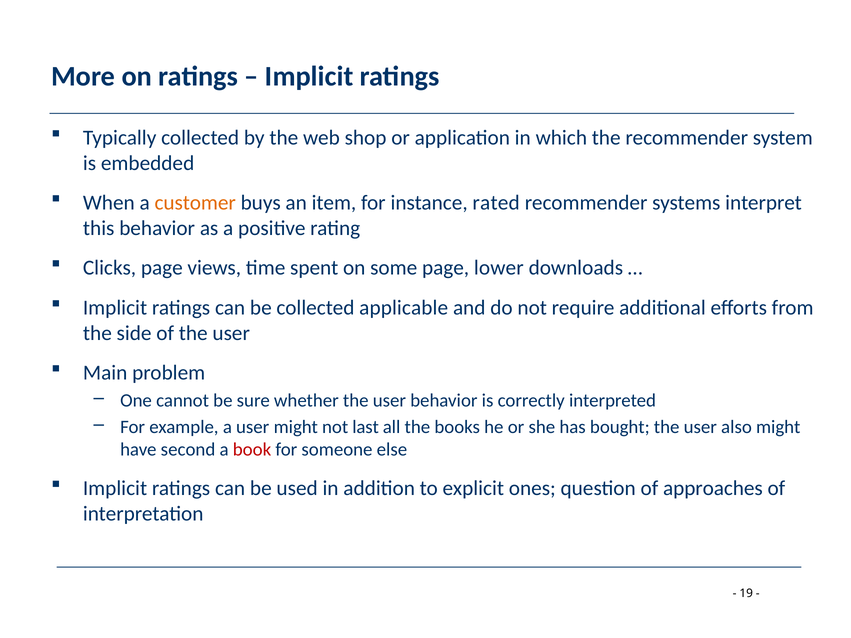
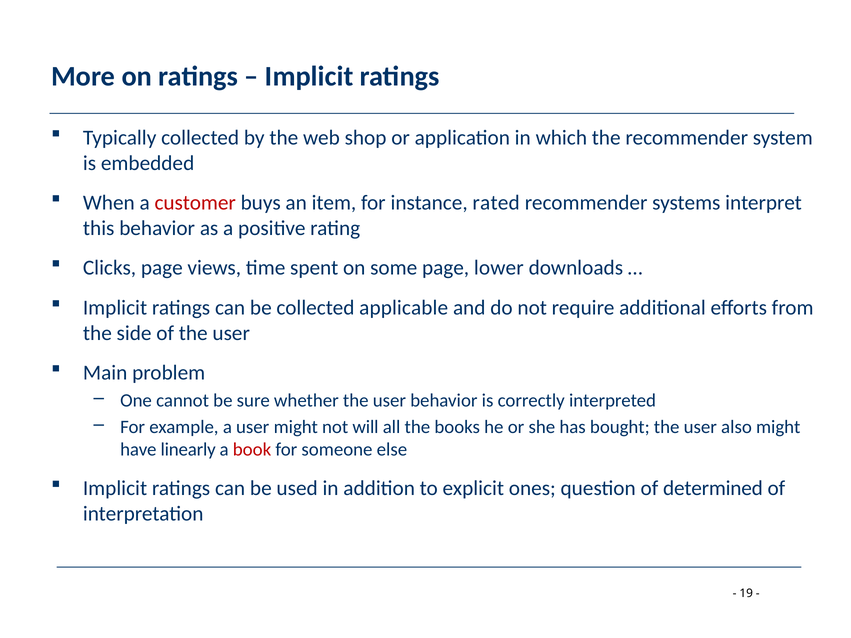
customer colour: orange -> red
last: last -> will
second: second -> linearly
approaches: approaches -> determined
